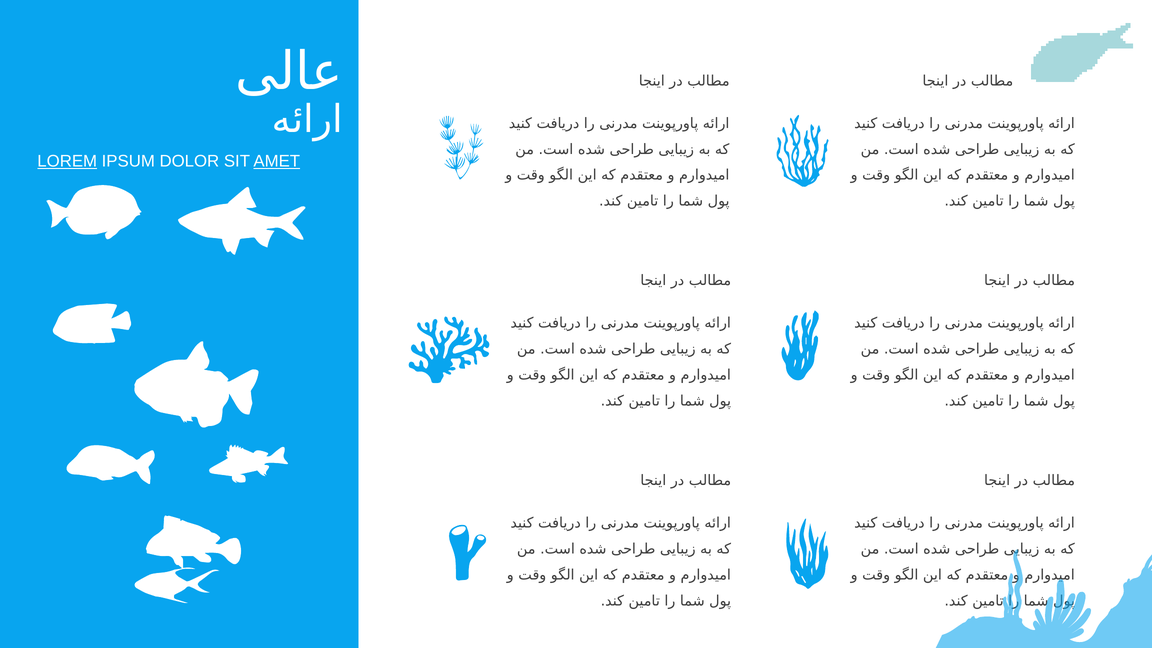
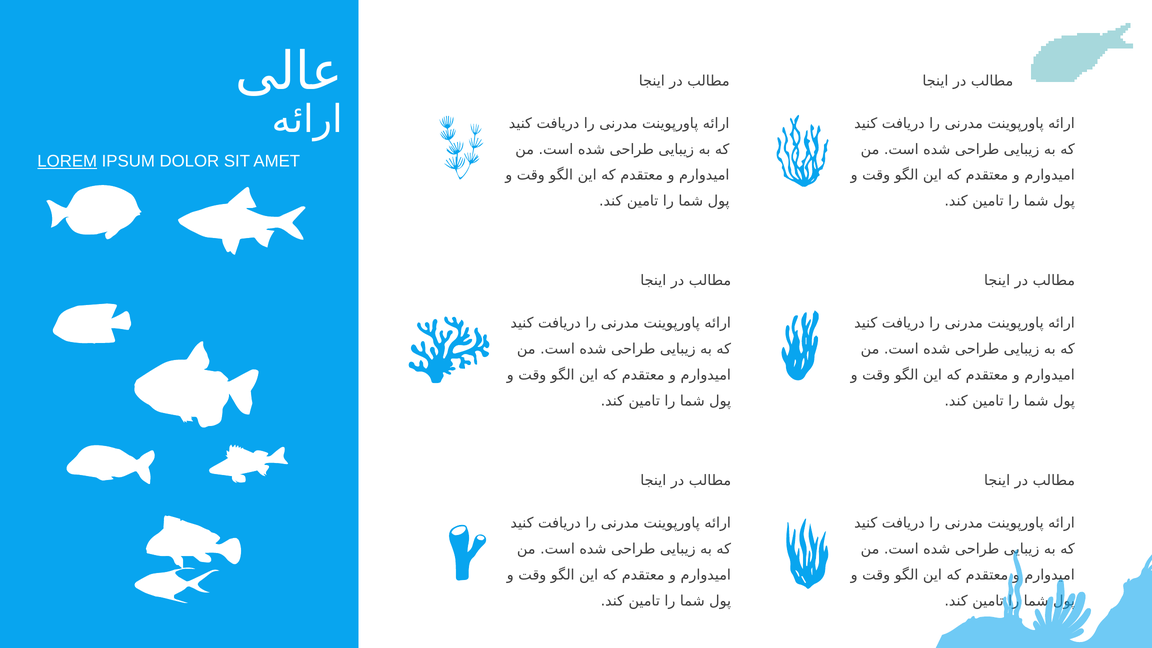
AMET underline: present -> none
